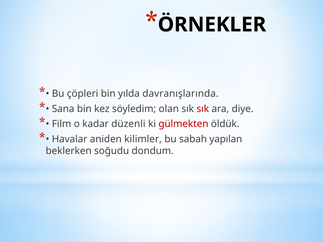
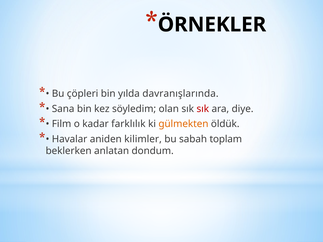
düzenli: düzenli -> farklılık
gülmekten colour: red -> orange
yapılan: yapılan -> toplam
soğudu: soğudu -> anlatan
